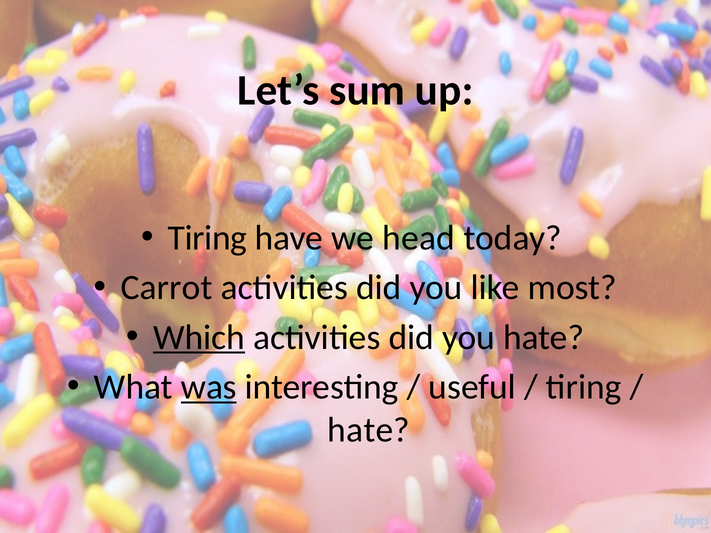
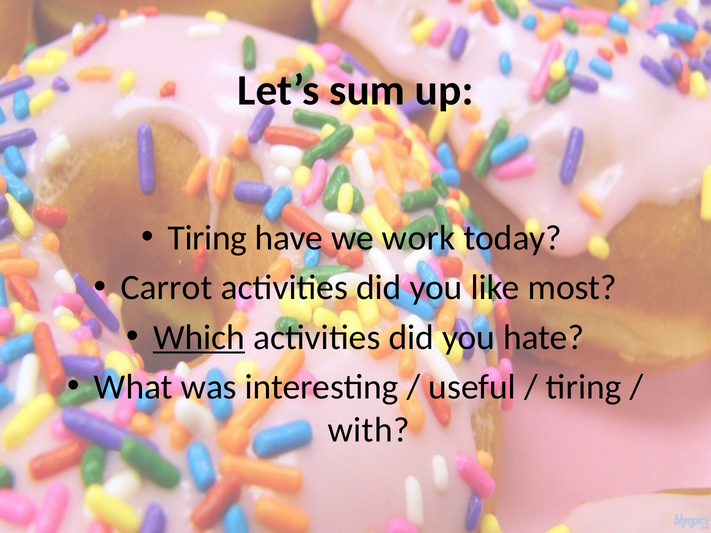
head: head -> work
was underline: present -> none
hate at (369, 430): hate -> with
